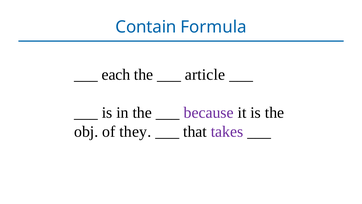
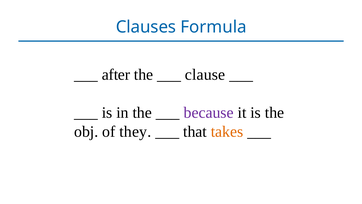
Contain: Contain -> Clauses
each: each -> after
article: article -> clause
takes colour: purple -> orange
